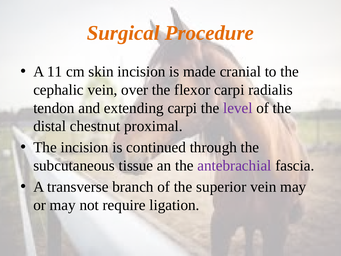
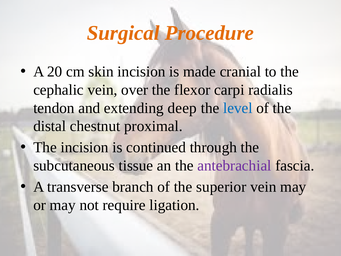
11: 11 -> 20
extending carpi: carpi -> deep
level colour: purple -> blue
